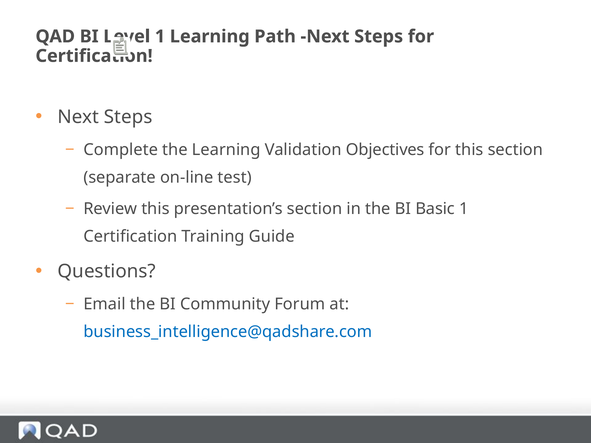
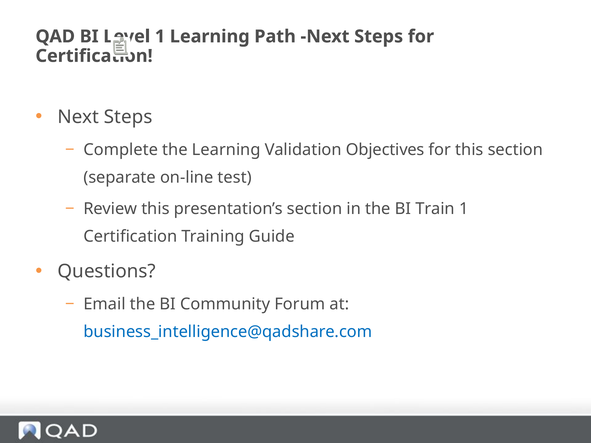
Basic: Basic -> Train
